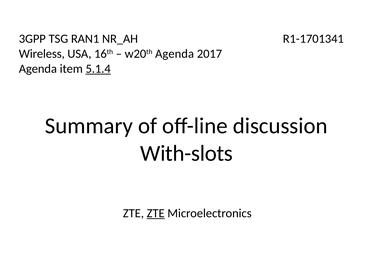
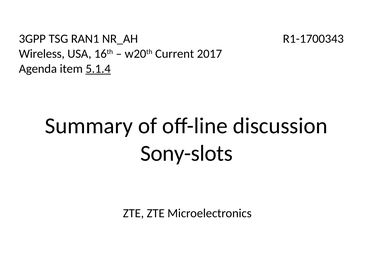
R1-1701341: R1-1701341 -> R1-1700343
w20th Agenda: Agenda -> Current
With-slots: With-slots -> Sony-slots
ZTE at (156, 213) underline: present -> none
